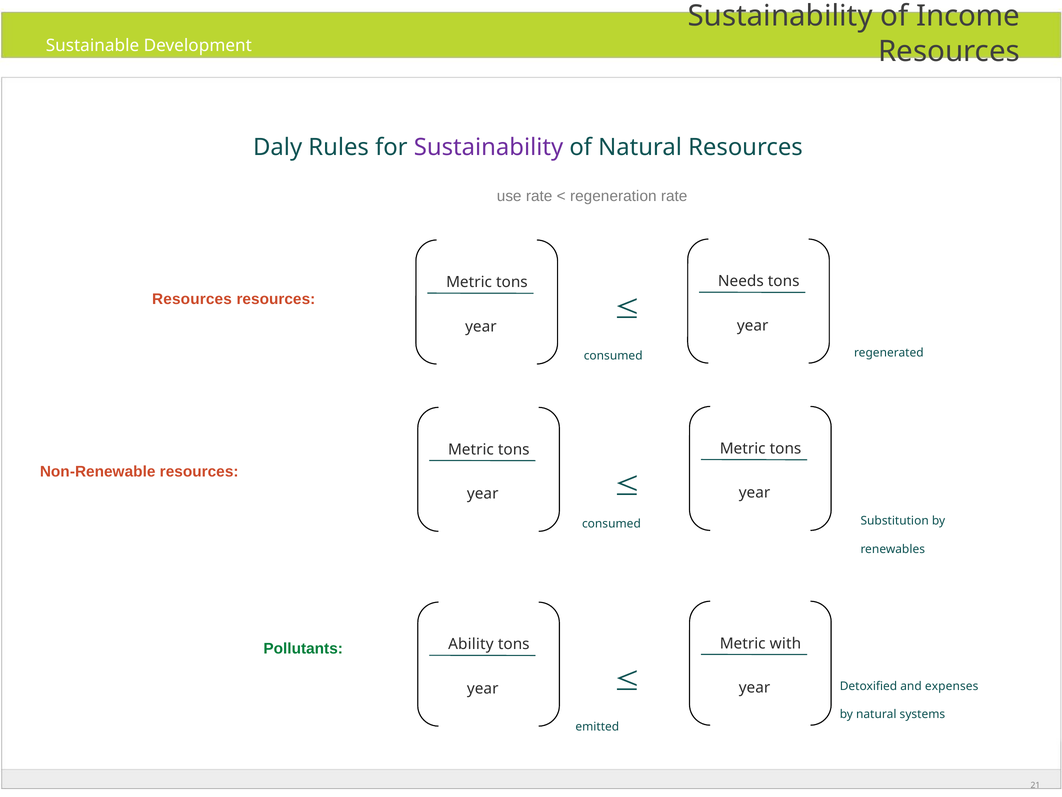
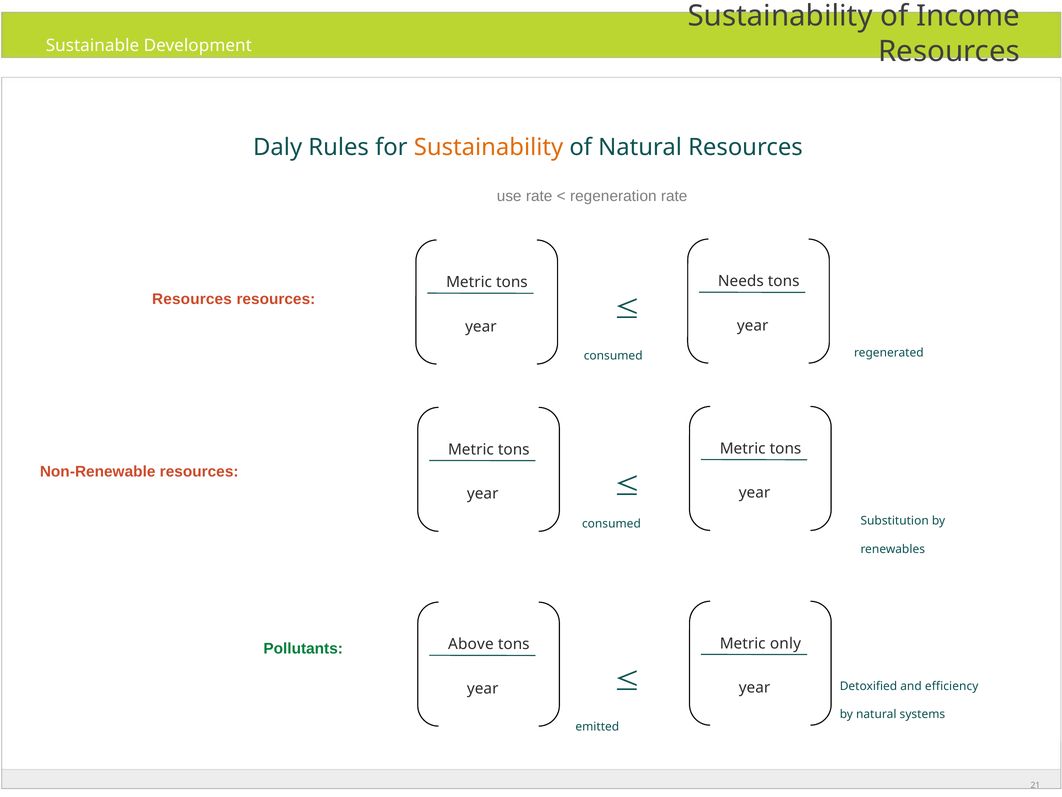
Sustainability at (489, 148) colour: purple -> orange
with: with -> only
Ability: Ability -> Above
expenses: expenses -> efficiency
